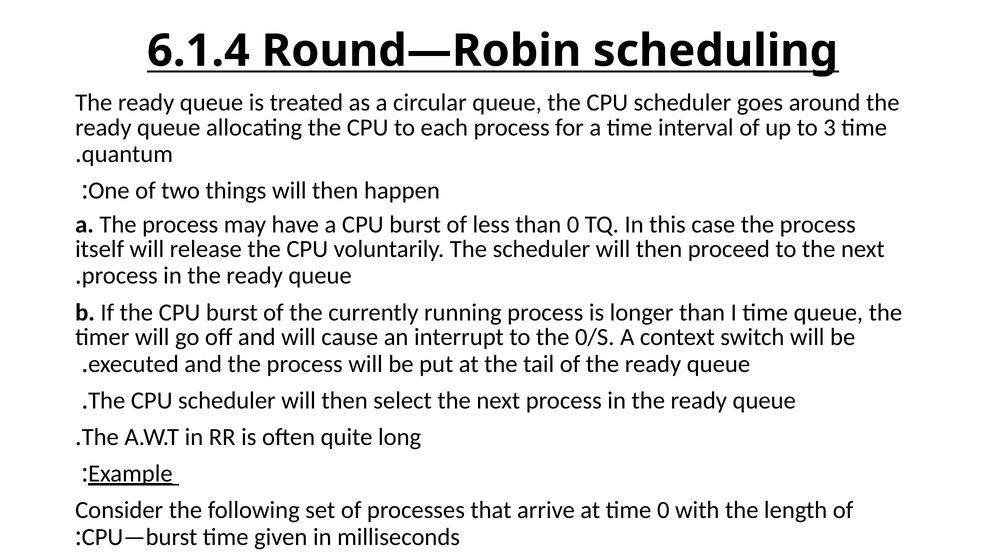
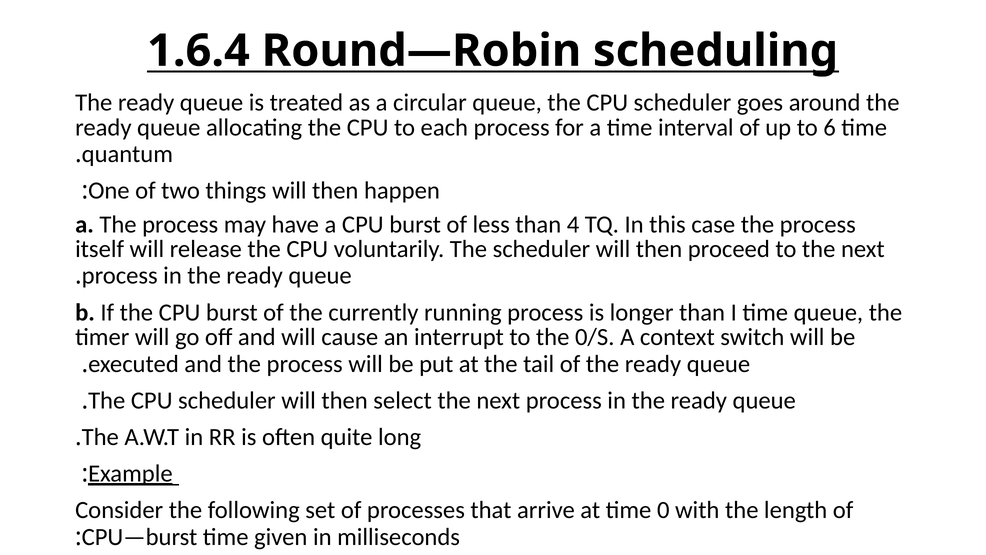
6.1.4: 6.1.4 -> 1.6.4
3: 3 -> 6
than 0: 0 -> 4
